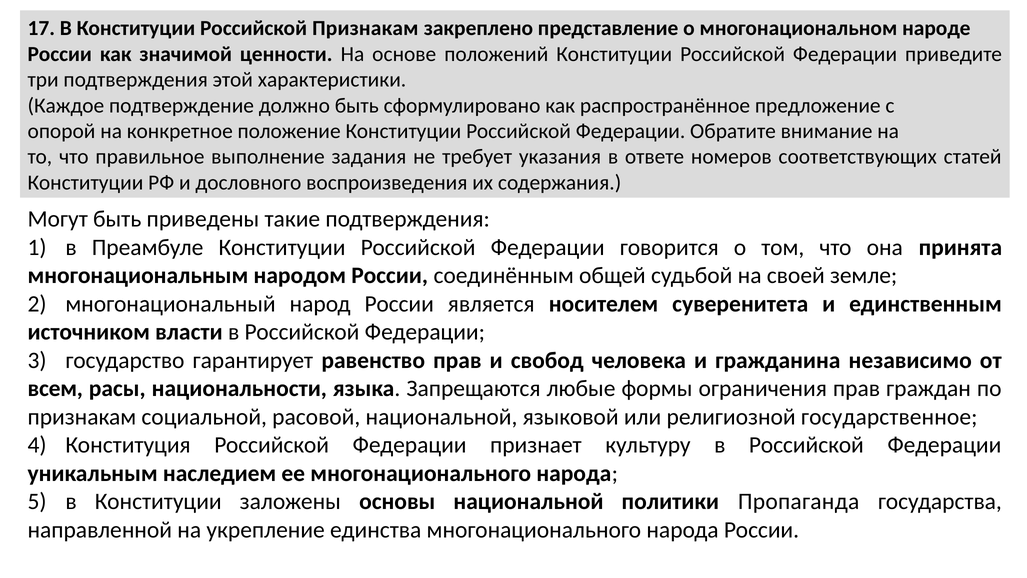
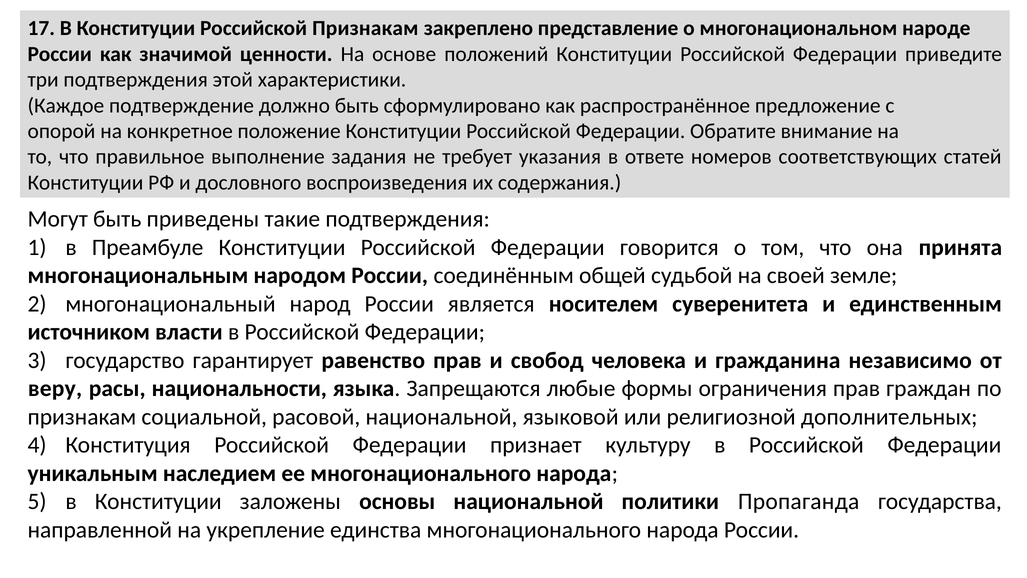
всем: всем -> веру
государственное: государственное -> дополнительных
